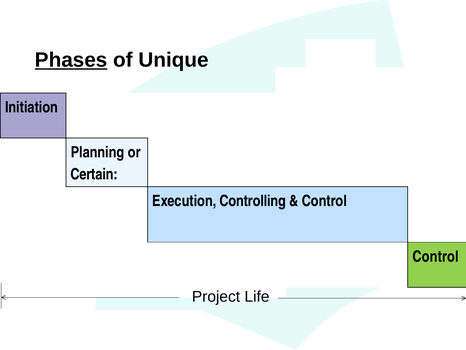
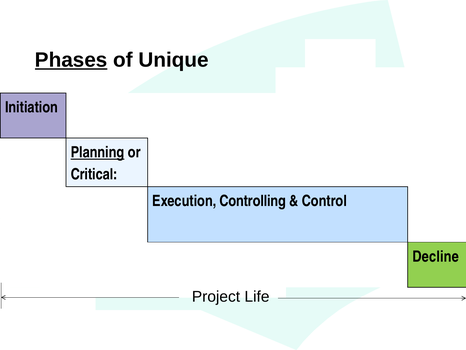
Planning underline: none -> present
Certain: Certain -> Critical
Control at (436, 256): Control -> Decline
